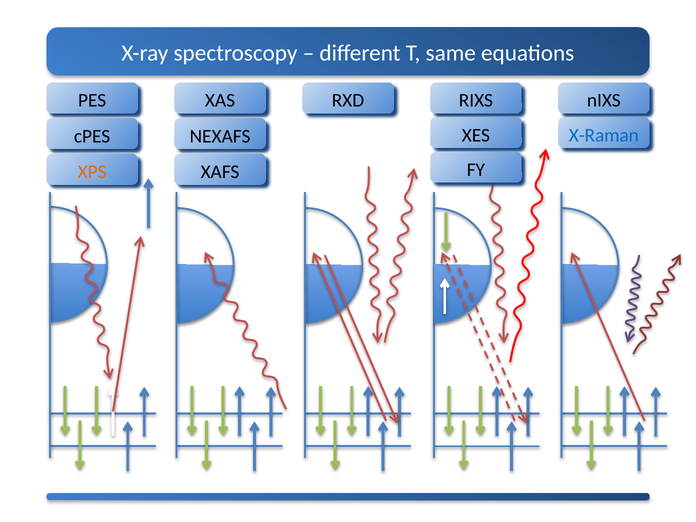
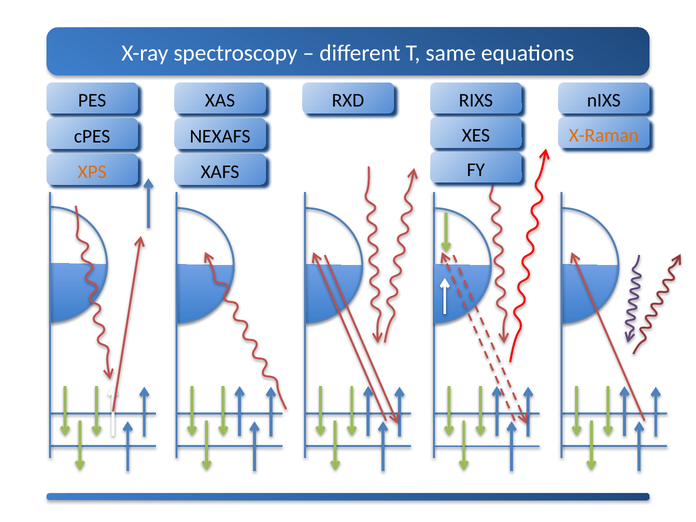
X-Raman colour: blue -> orange
